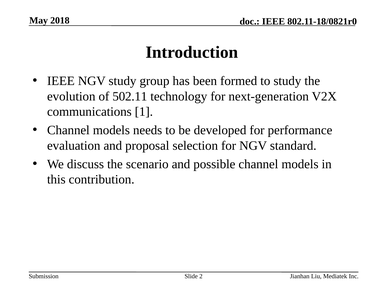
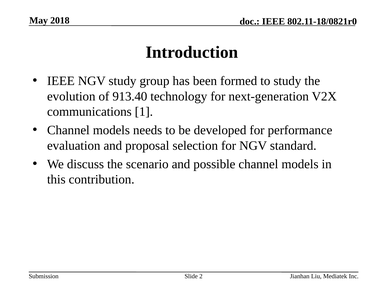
502.11: 502.11 -> 913.40
